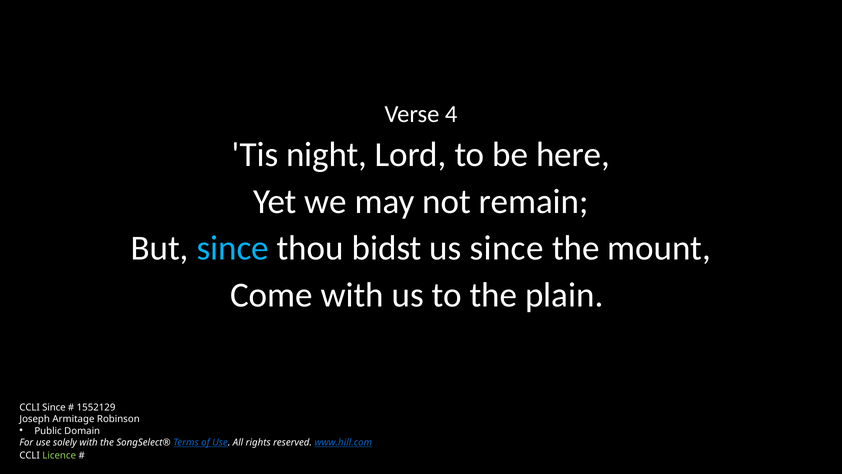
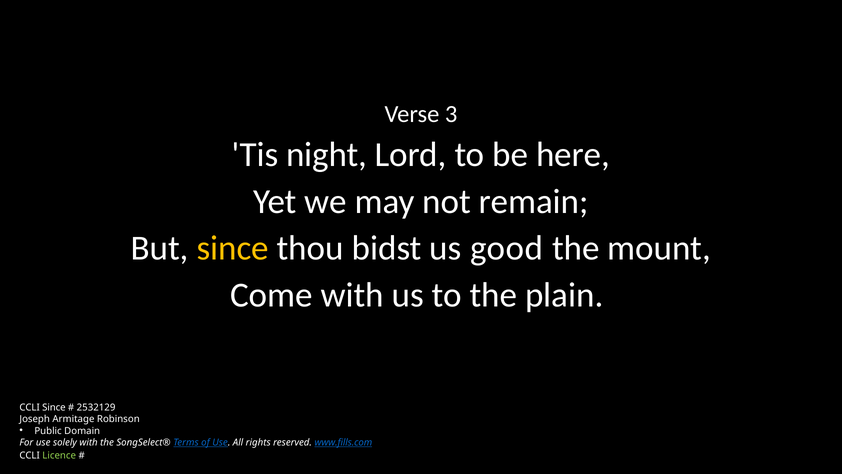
4: 4 -> 3
since at (233, 248) colour: light blue -> yellow
us since: since -> good
1552129: 1552129 -> 2532129
www.hill.com: www.hill.com -> www.fills.com
